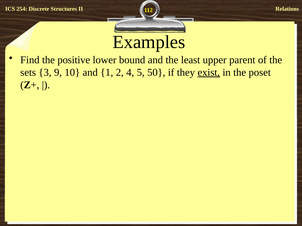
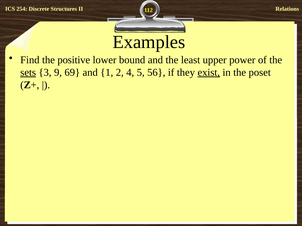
parent: parent -> power
sets underline: none -> present
10: 10 -> 69
50: 50 -> 56
